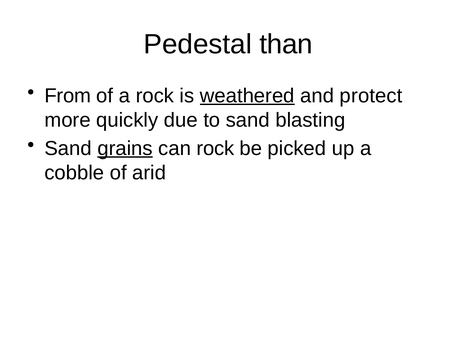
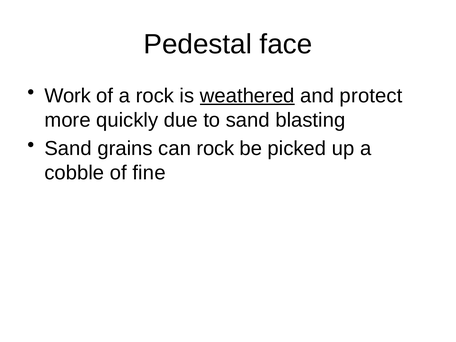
than: than -> face
From: From -> Work
grains underline: present -> none
arid: arid -> fine
